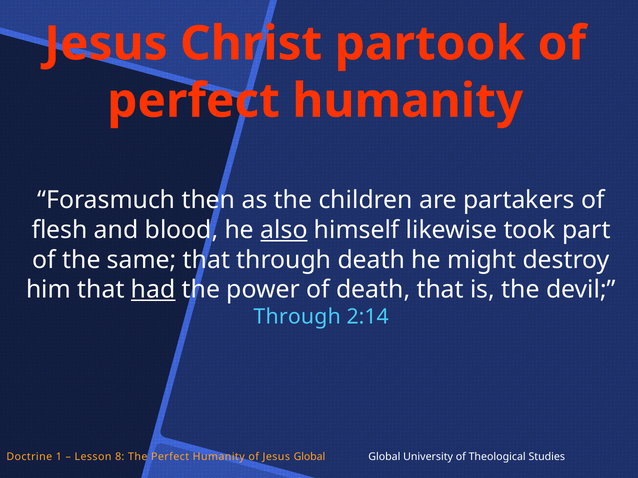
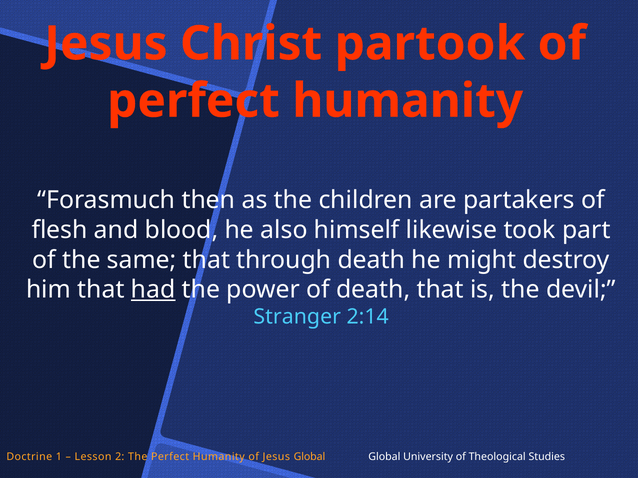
also underline: present -> none
Through at (297, 317): Through -> Stranger
8: 8 -> 2
